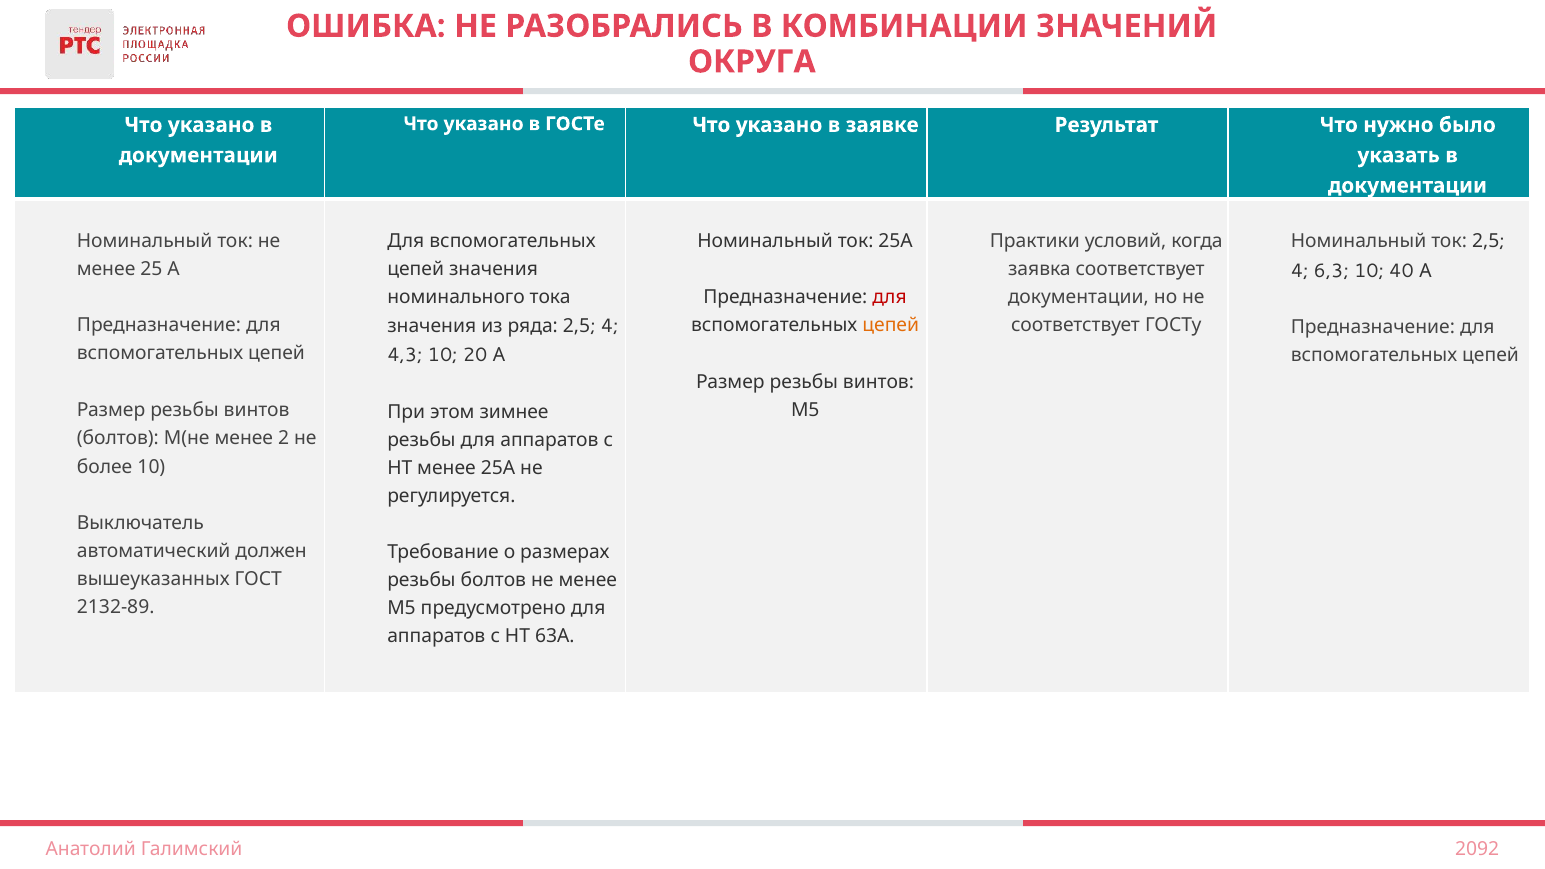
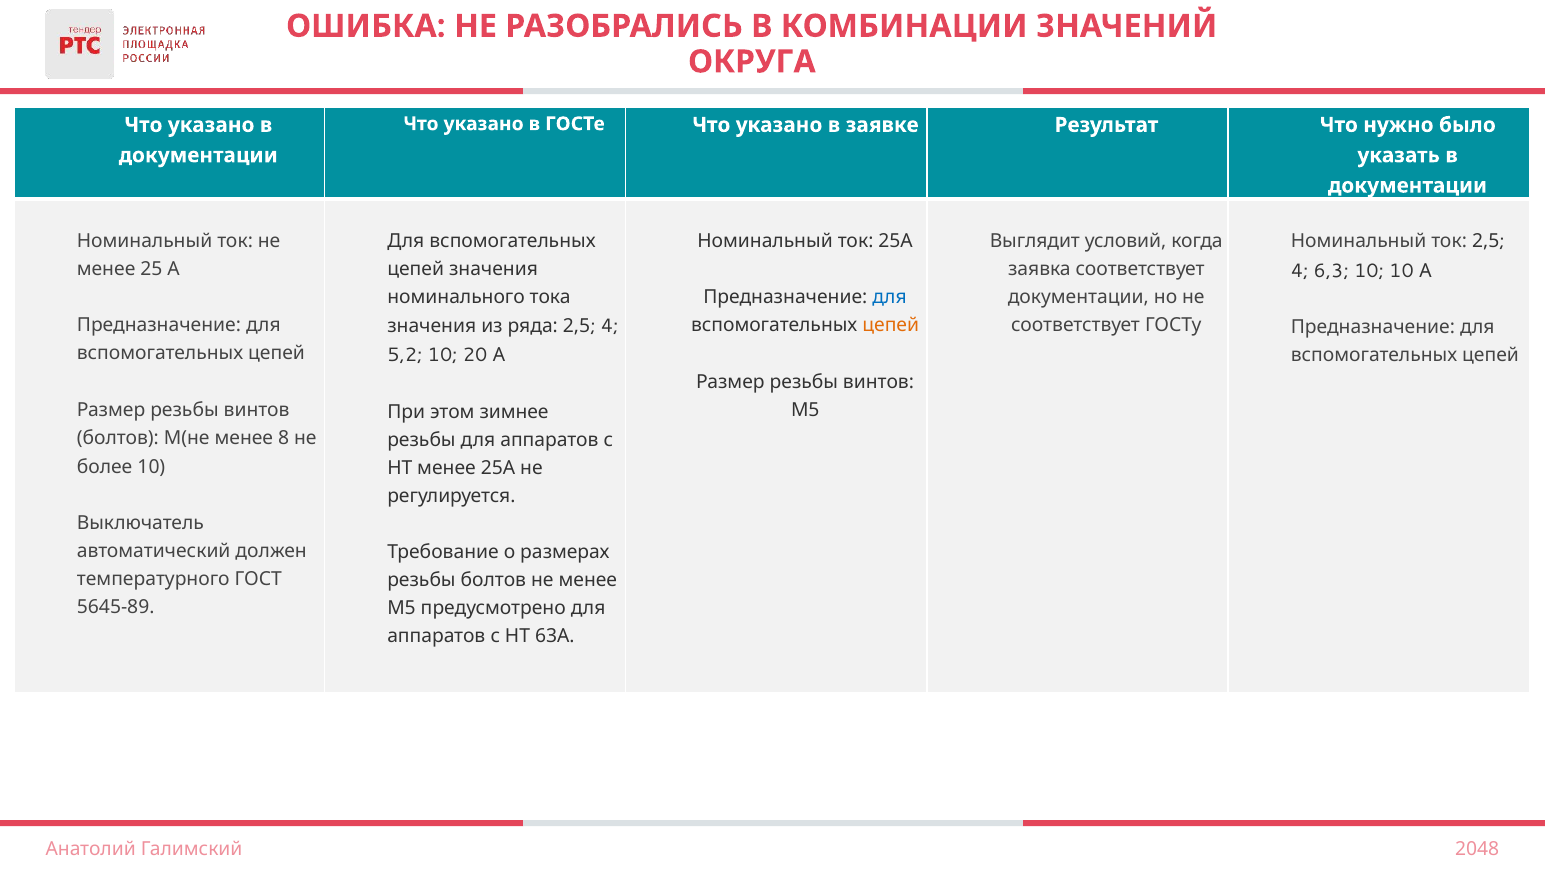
Практики: Практики -> Выглядит
10 40: 40 -> 10
для at (890, 297) colour: red -> blue
4,3: 4,3 -> 5,2
2: 2 -> 8
вышеуказанных: вышеуказанных -> температурного
2132-89: 2132-89 -> 5645-89
2092: 2092 -> 2048
